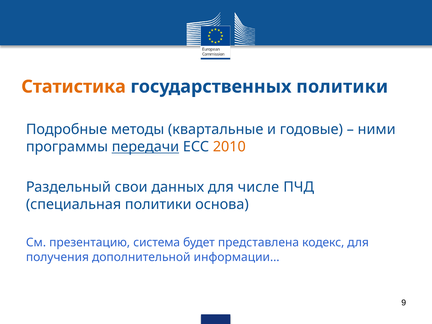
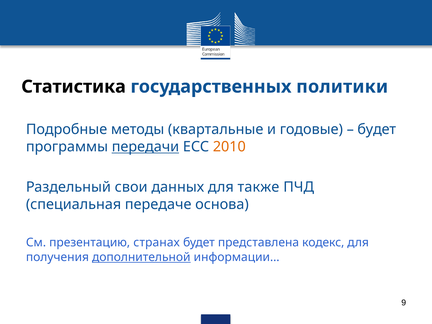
Статистика colour: orange -> black
ними at (377, 130): ними -> будет
числе: числе -> также
специальная политики: политики -> передаче
система: система -> странах
дополнительной underline: none -> present
